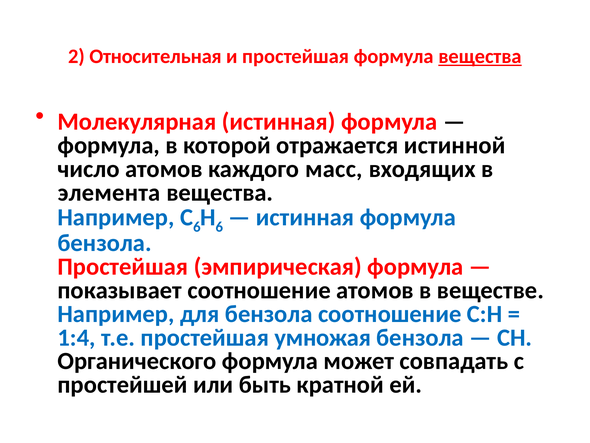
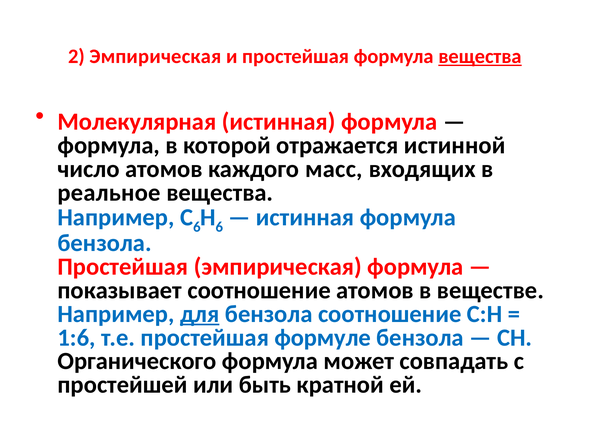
2 Относительная: Относительная -> Эмпирическая
элемента: элемента -> реальное
для underline: none -> present
1:4: 1:4 -> 1:6
умножая: умножая -> формуле
